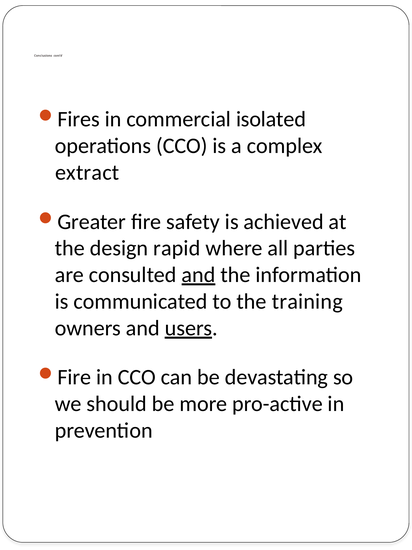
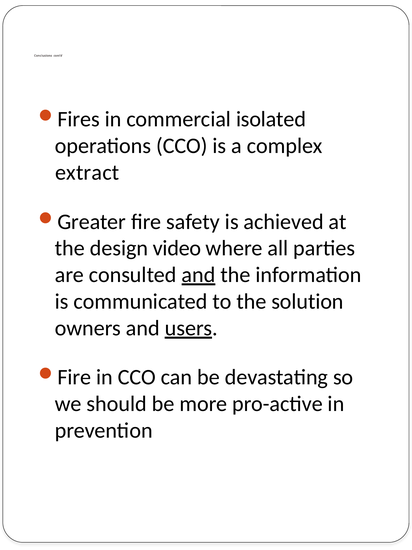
rapid: rapid -> video
training: training -> solution
